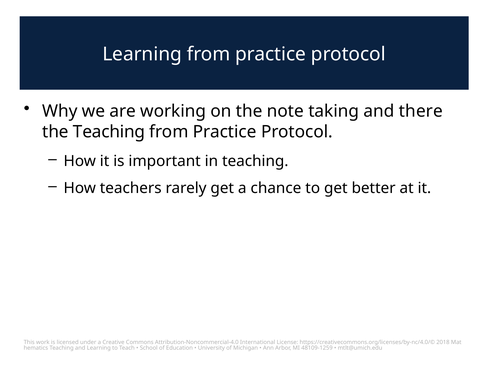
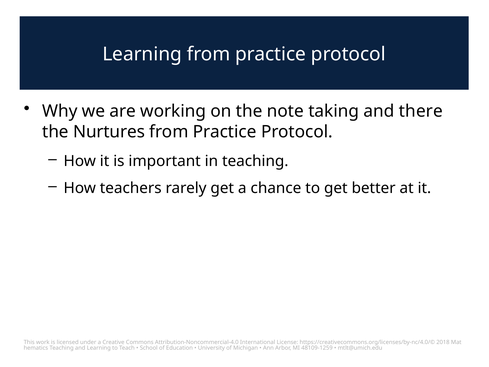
the Teaching: Teaching -> Nurtures
